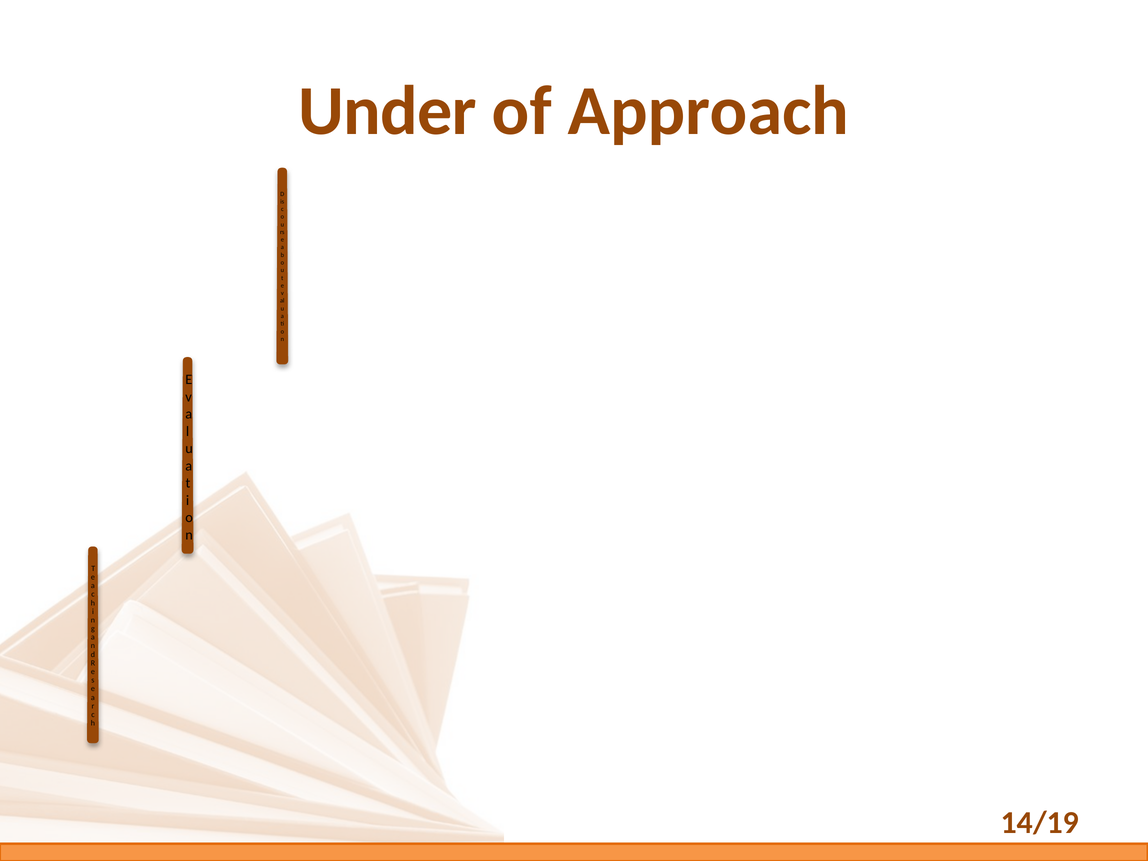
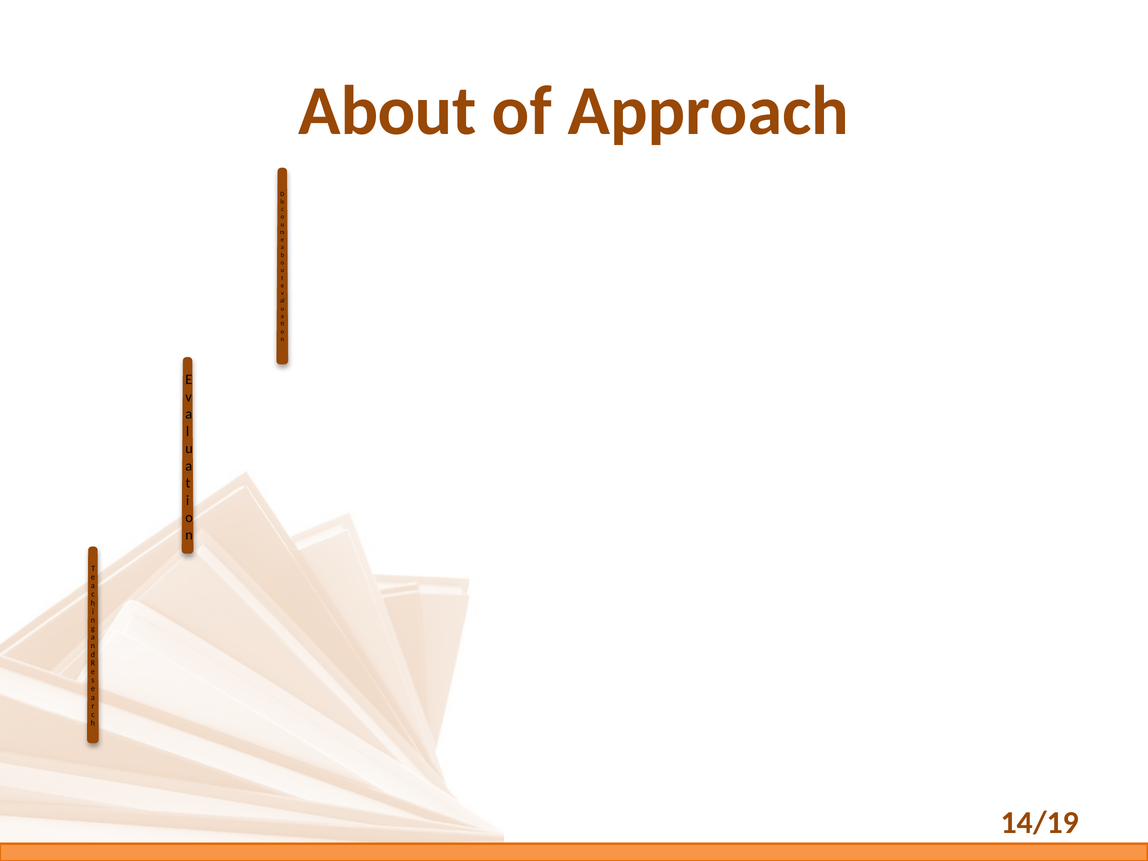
Under: Under -> About
